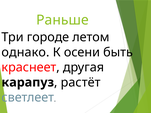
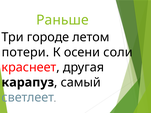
однако: однако -> потери
быть: быть -> соли
растёт: растёт -> самый
